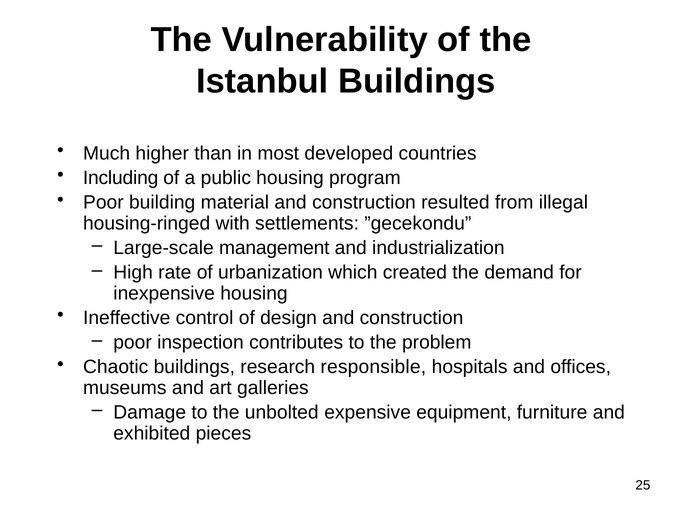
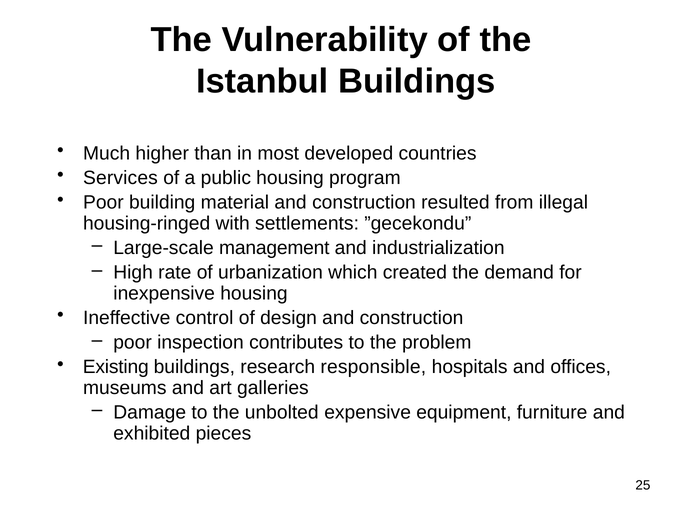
Including: Including -> Services
Chaotic: Chaotic -> Existing
